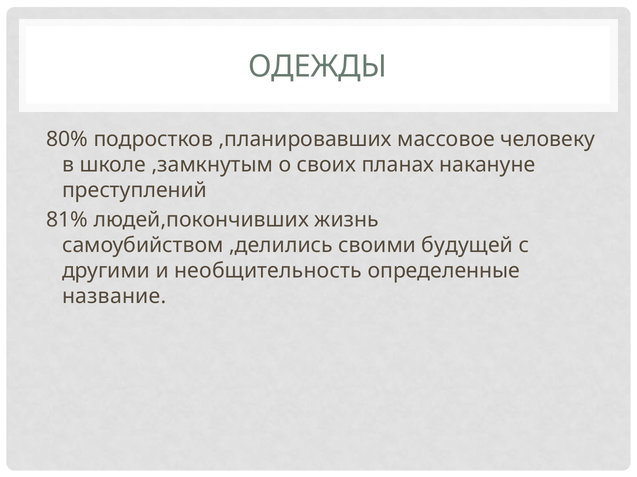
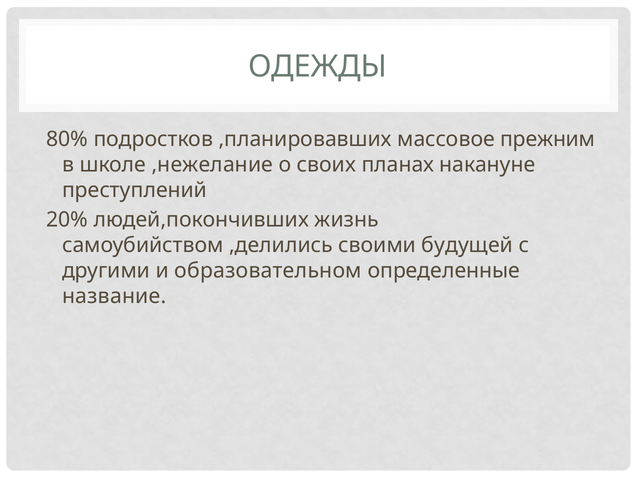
человеку: человеку -> прежним
,замкнутым: ,замкнутым -> ,нежелание
81%: 81% -> 20%
необщительность: необщительность -> образовательном
